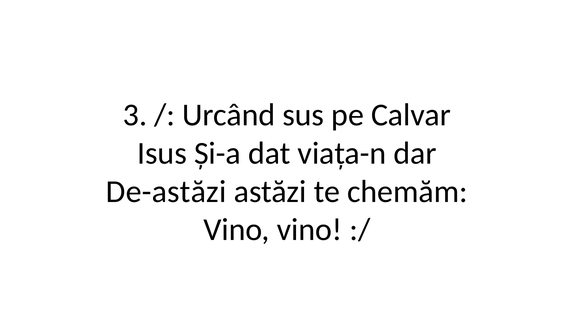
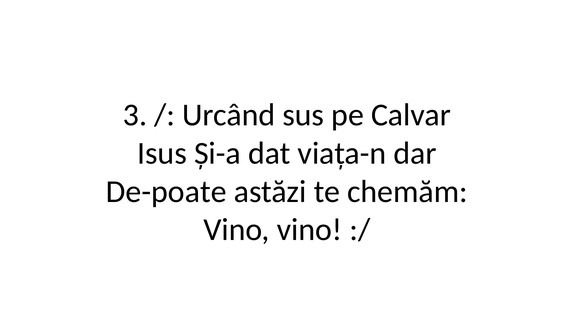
De-astăzi: De-astăzi -> De-poate
